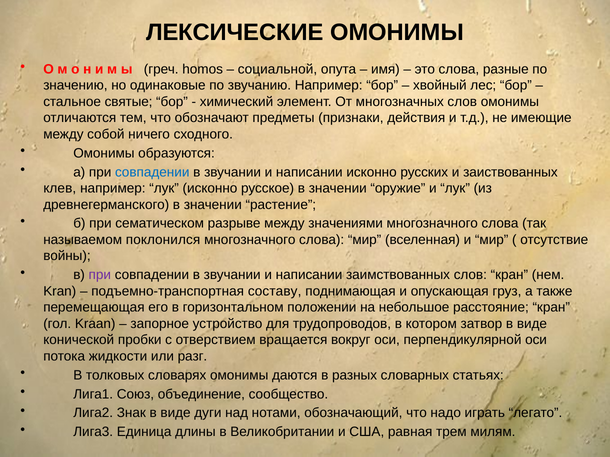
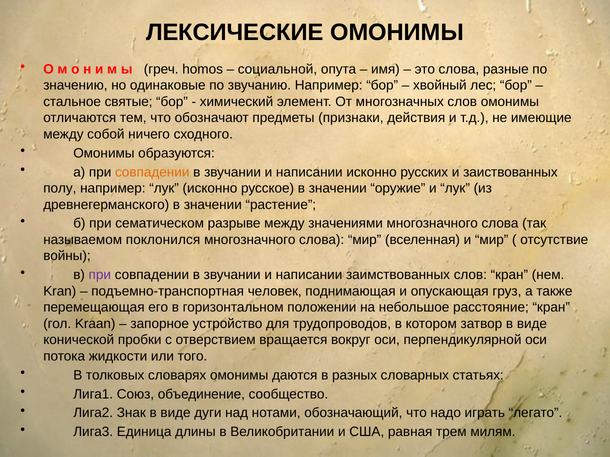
совпадении at (152, 172) colour: blue -> orange
клев: клев -> полу
составу: составу -> человек
разг: разг -> того
